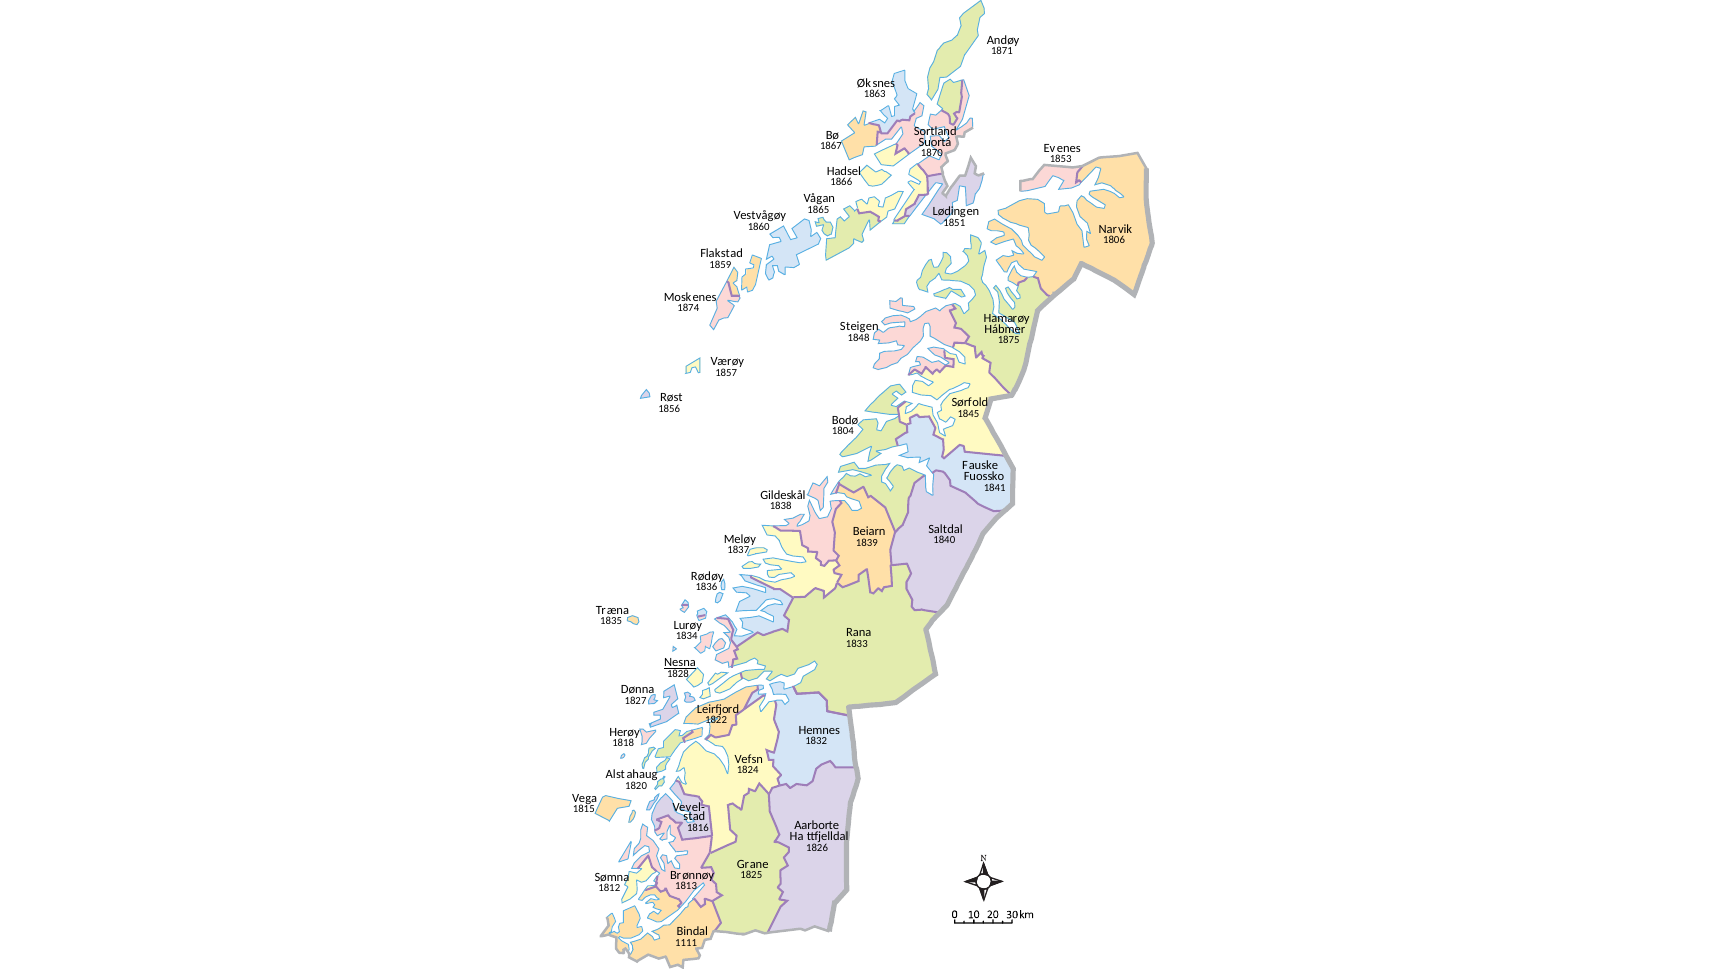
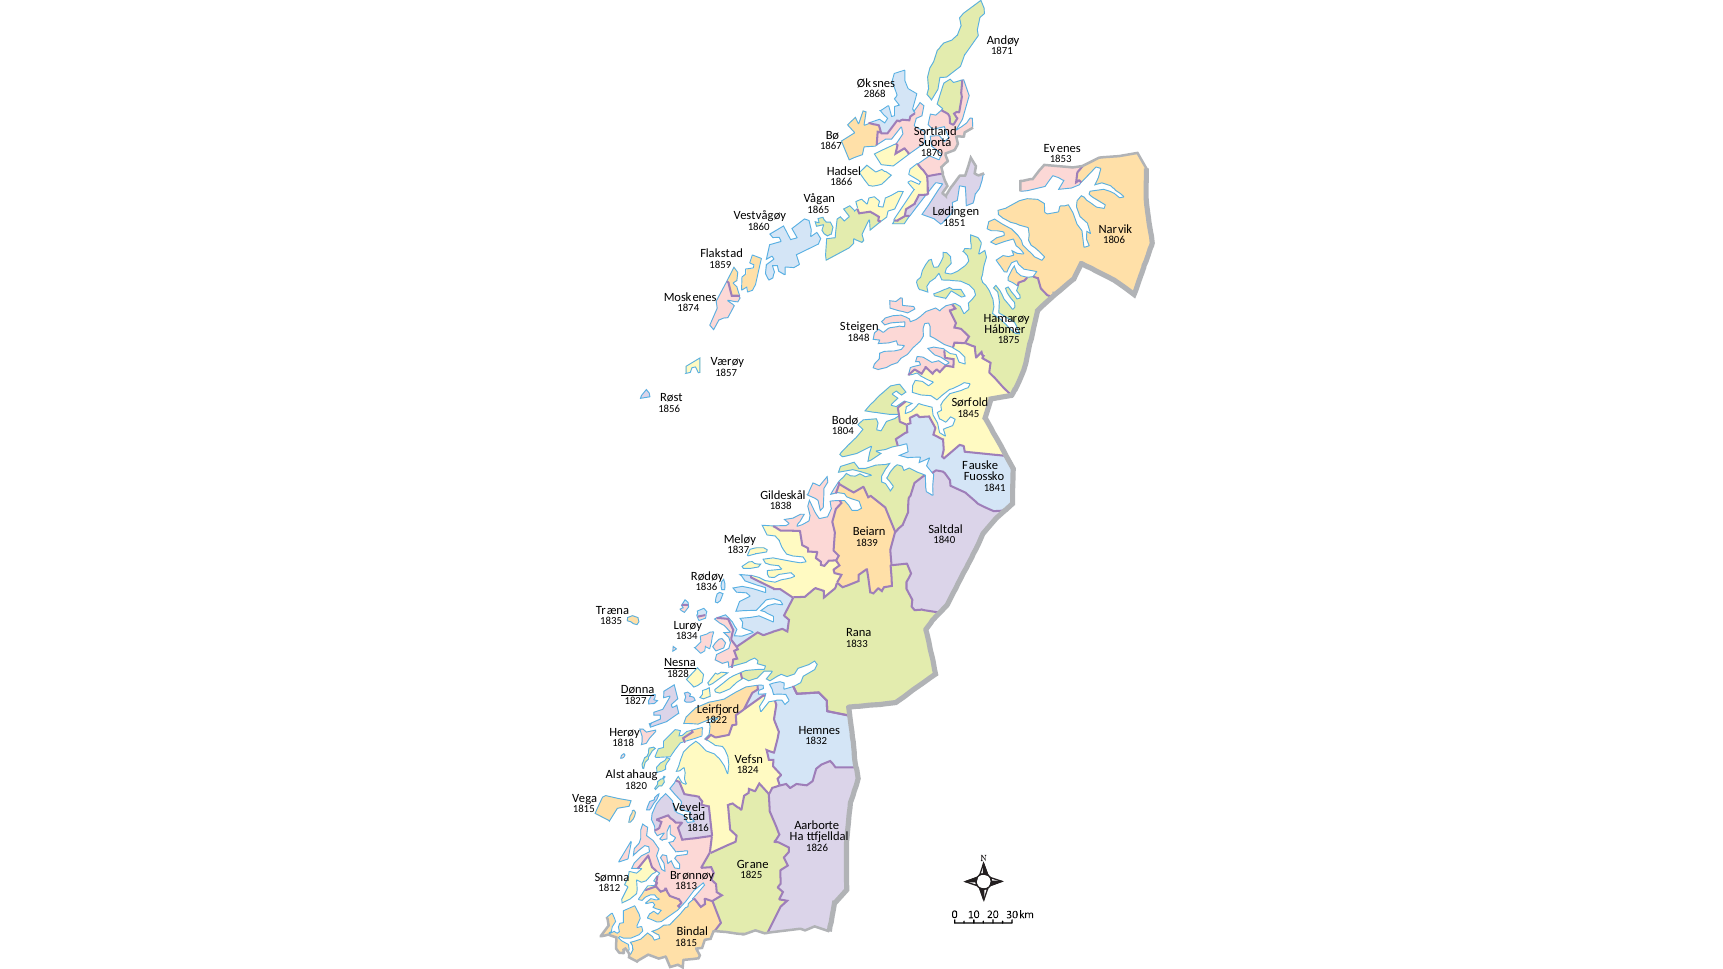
1863: 1863 -> 2868
Dønna underline: none -> present
1111 at (686, 943): 1111 -> 1815
